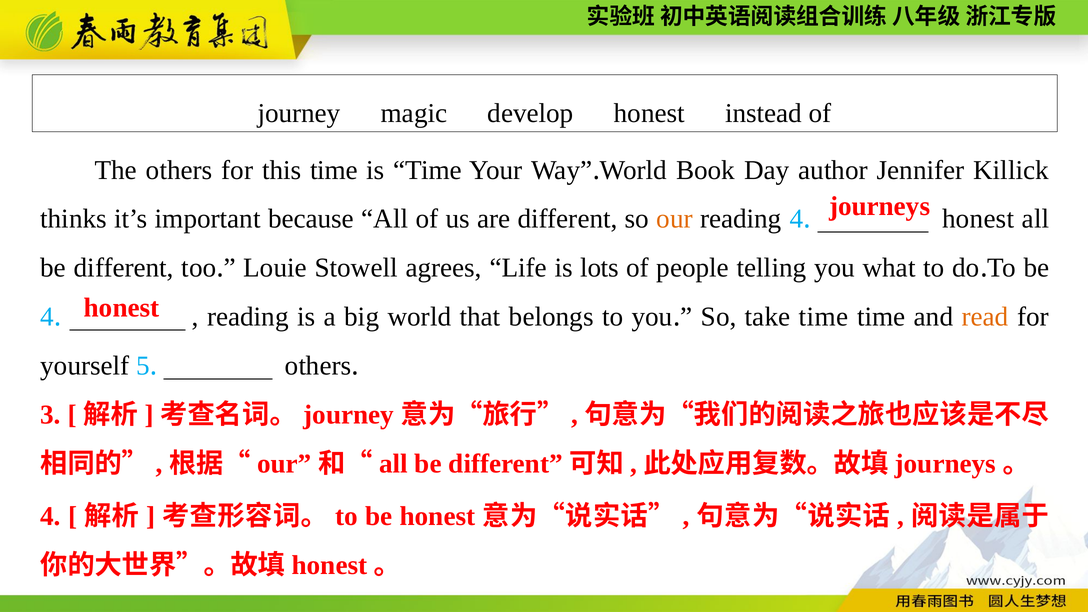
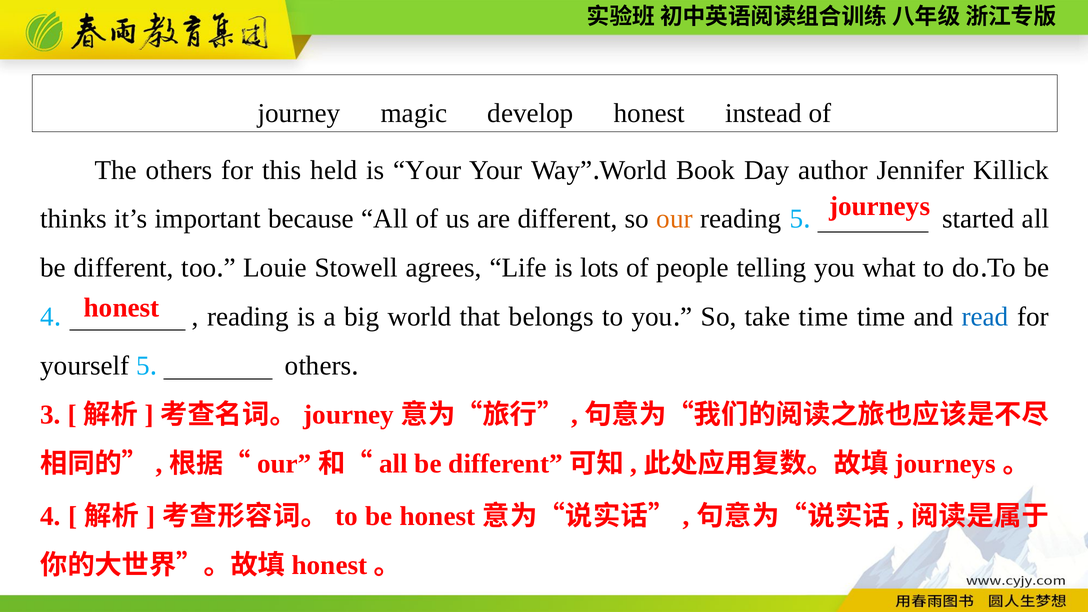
this time: time -> held
is Time: Time -> Your
reading 4: 4 -> 5
honest at (978, 219): honest -> started
read colour: orange -> blue
